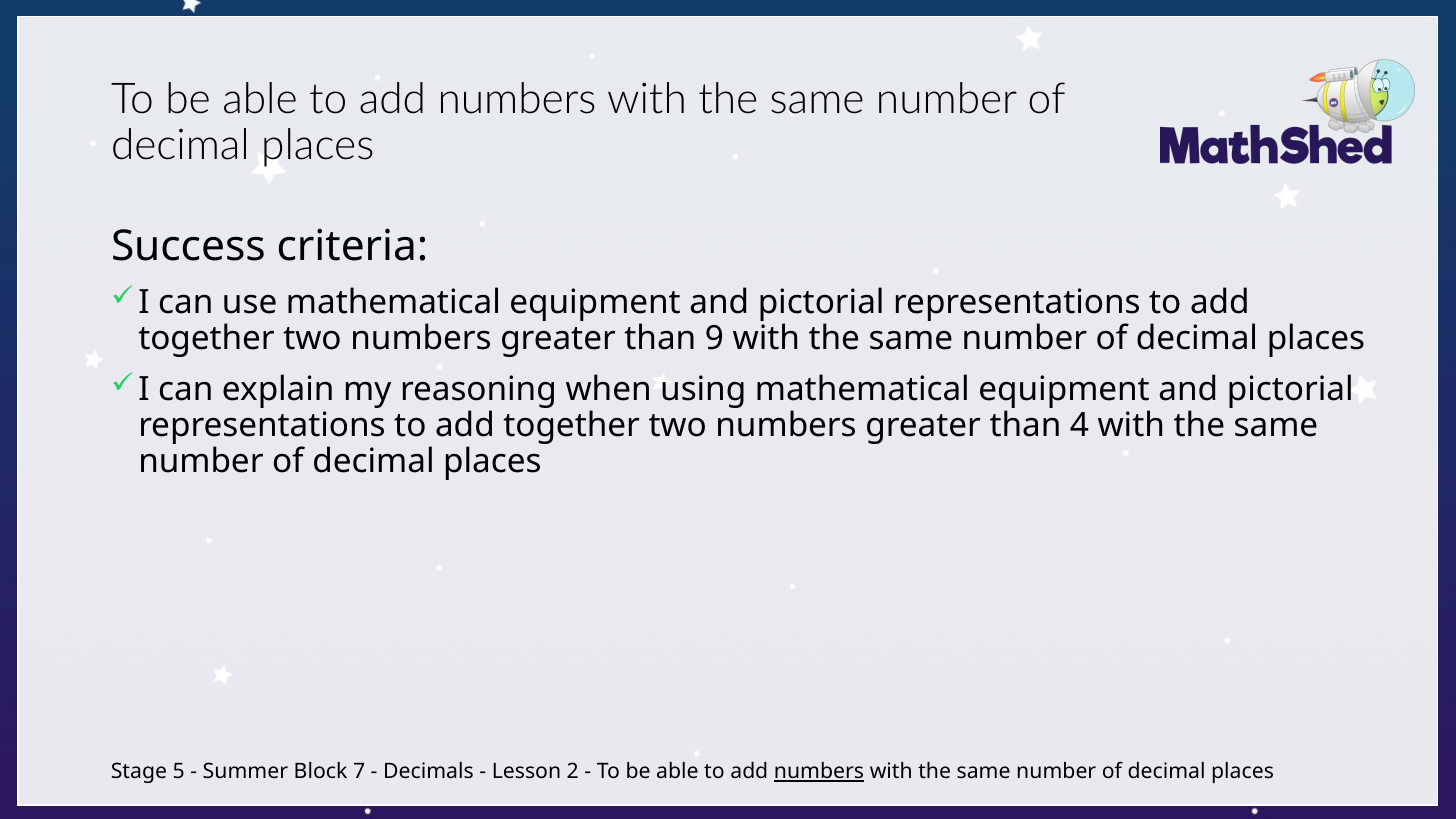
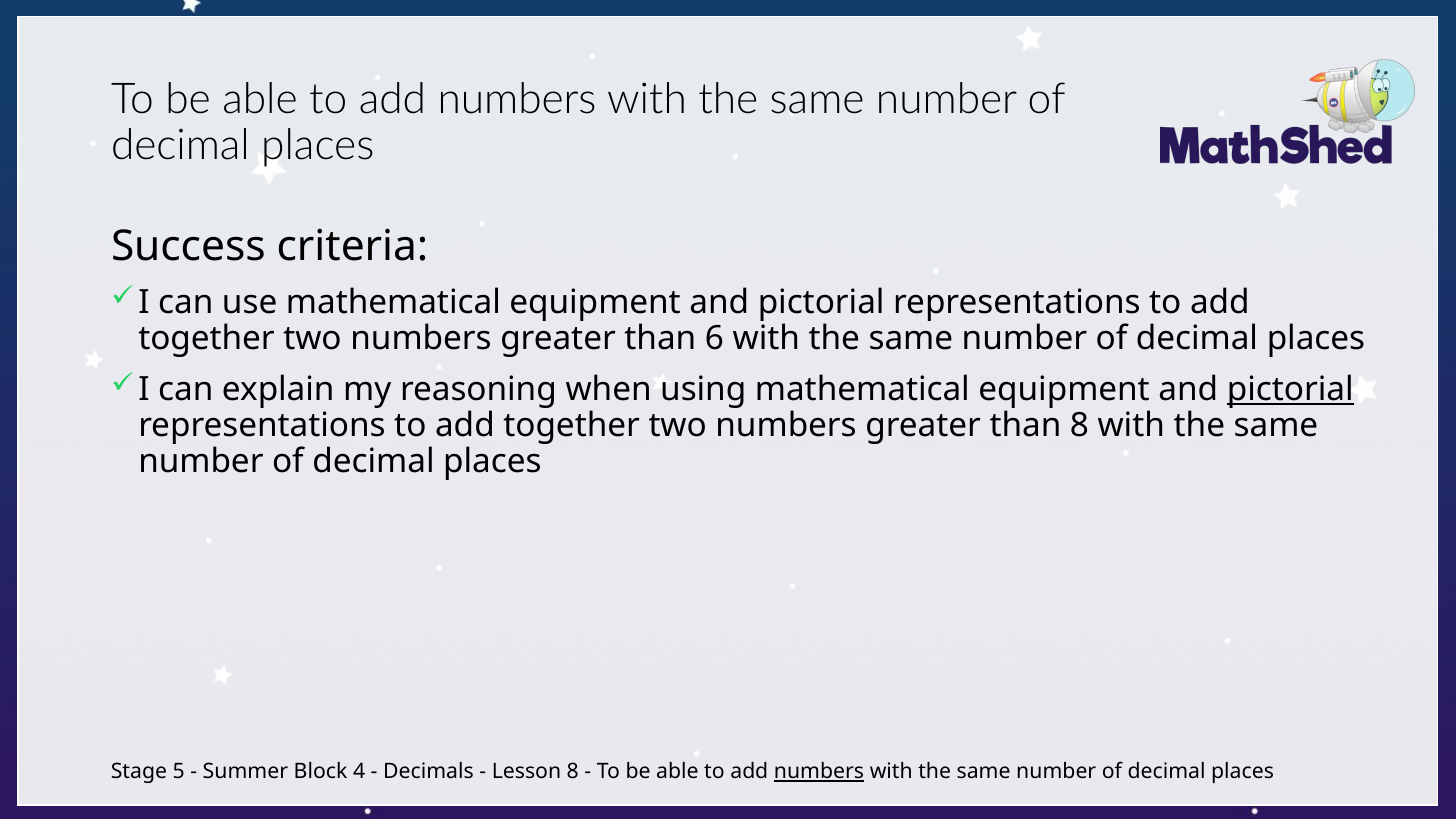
9: 9 -> 6
pictorial at (1290, 390) underline: none -> present
than 4: 4 -> 8
7: 7 -> 4
Lesson 2: 2 -> 8
